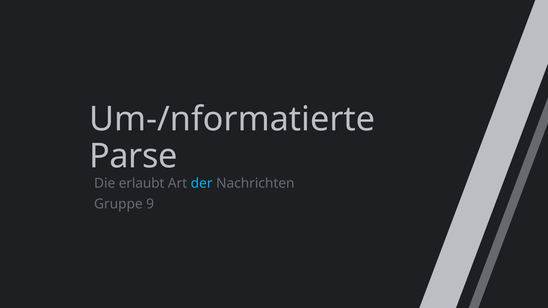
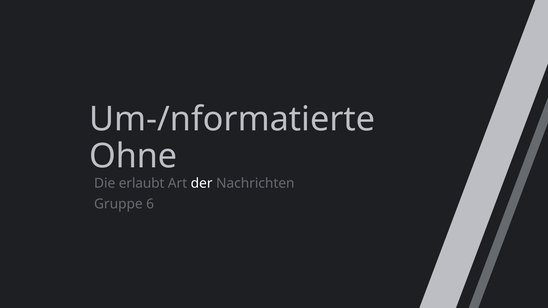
Parse: Parse -> Ohne
der colour: light blue -> white
9: 9 -> 6
